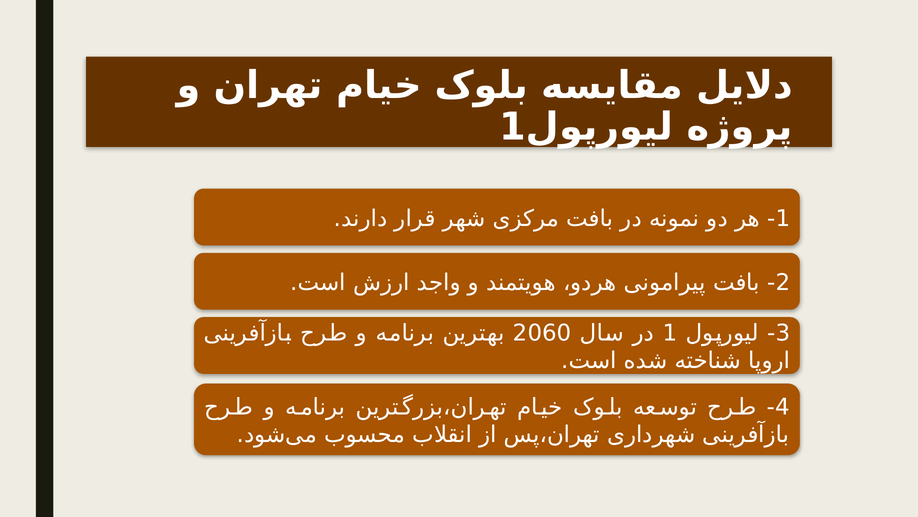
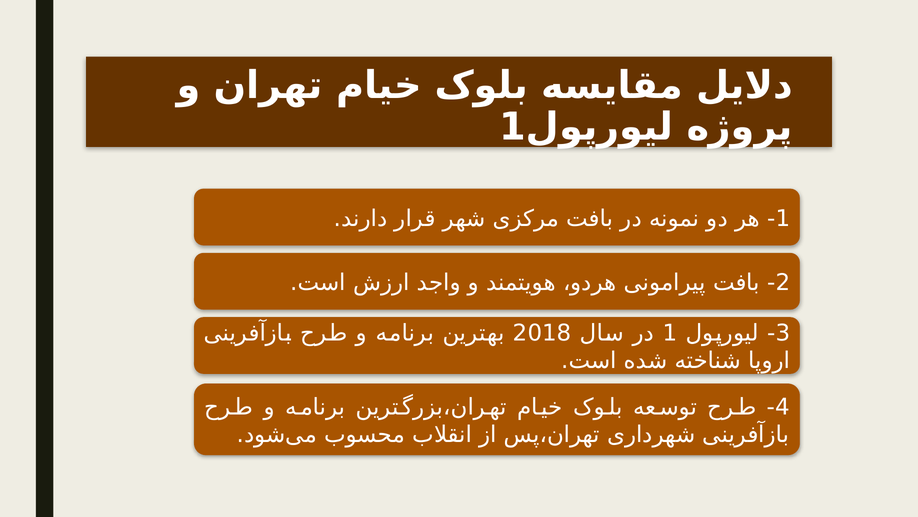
2060: 2060 -> 2018
